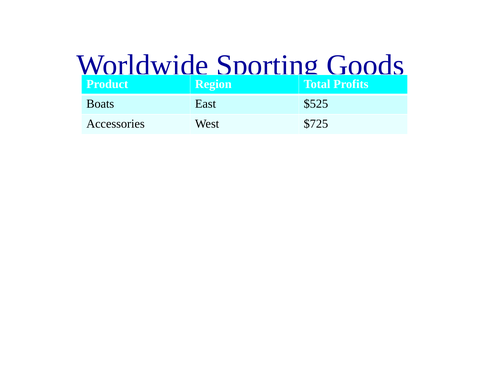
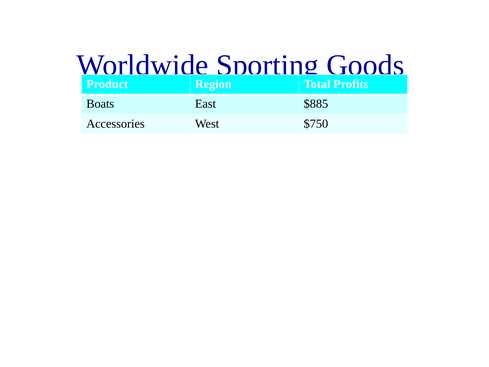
$525: $525 -> $885
$725: $725 -> $750
